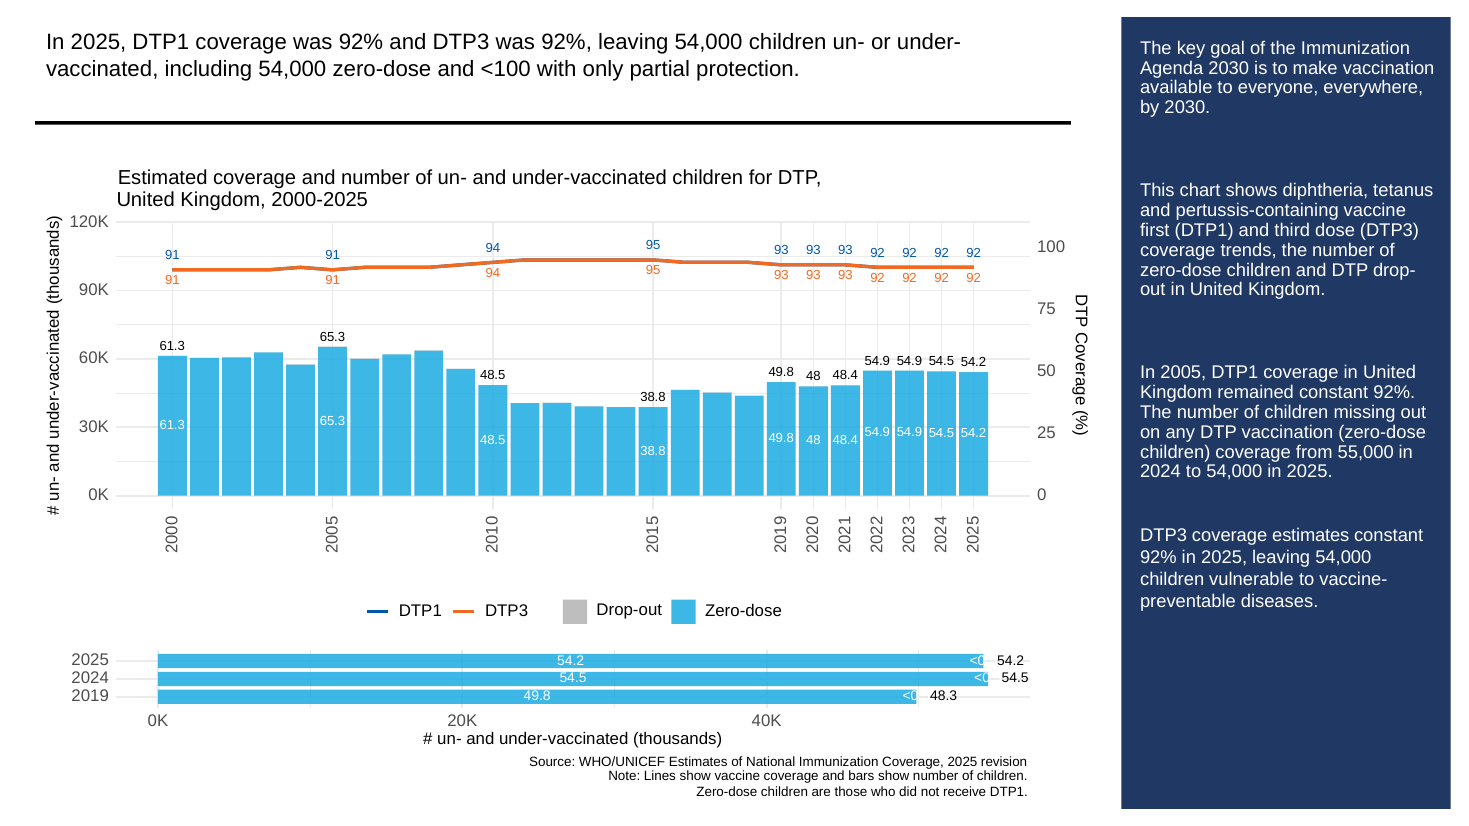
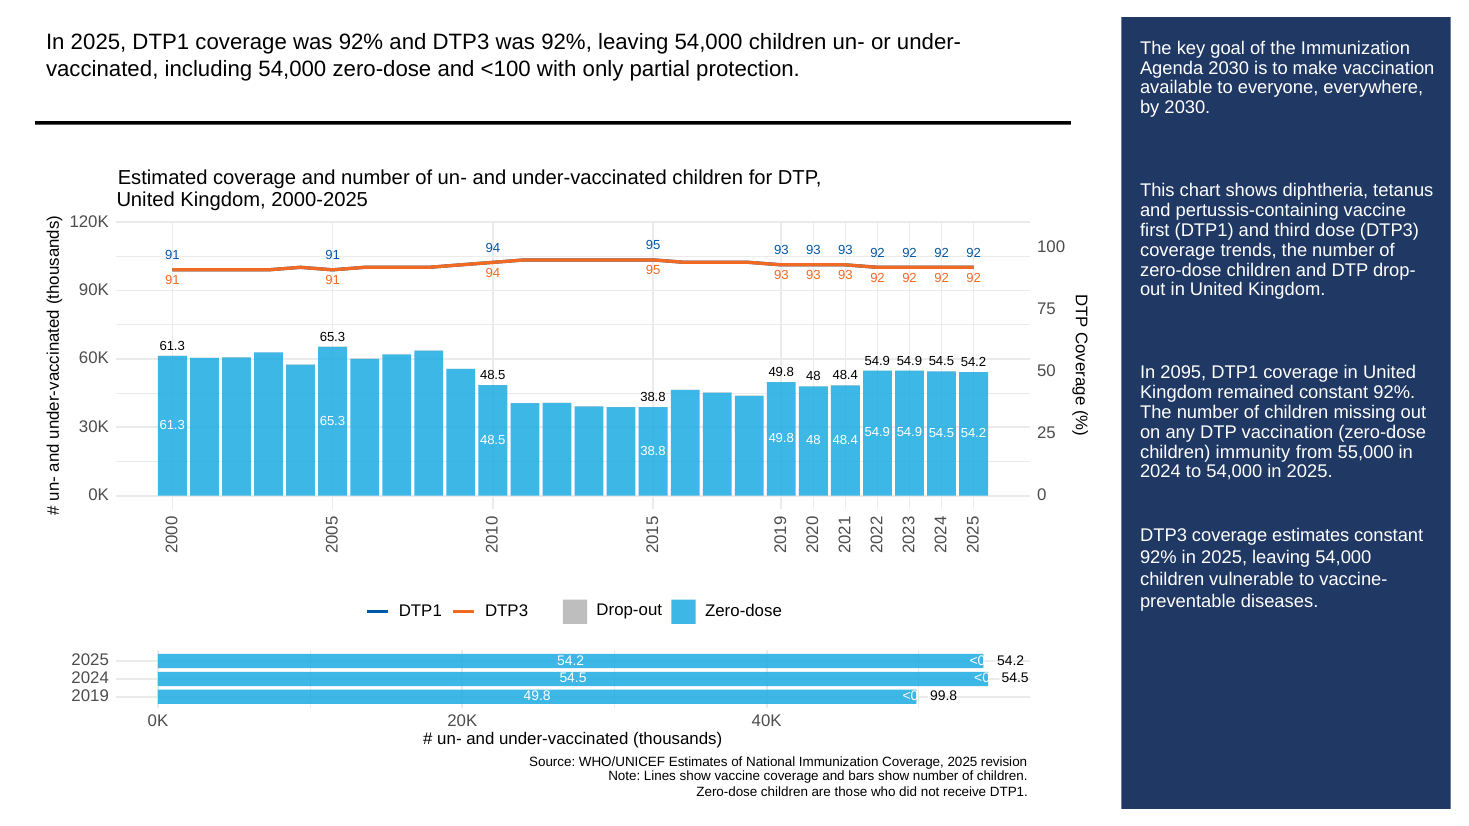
2005: 2005 -> 2095
children coverage: coverage -> immunity
48.3: 48.3 -> 99.8
